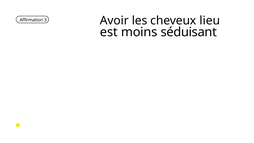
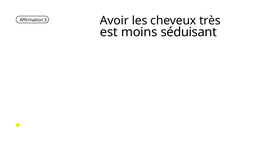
lieu: lieu -> très
